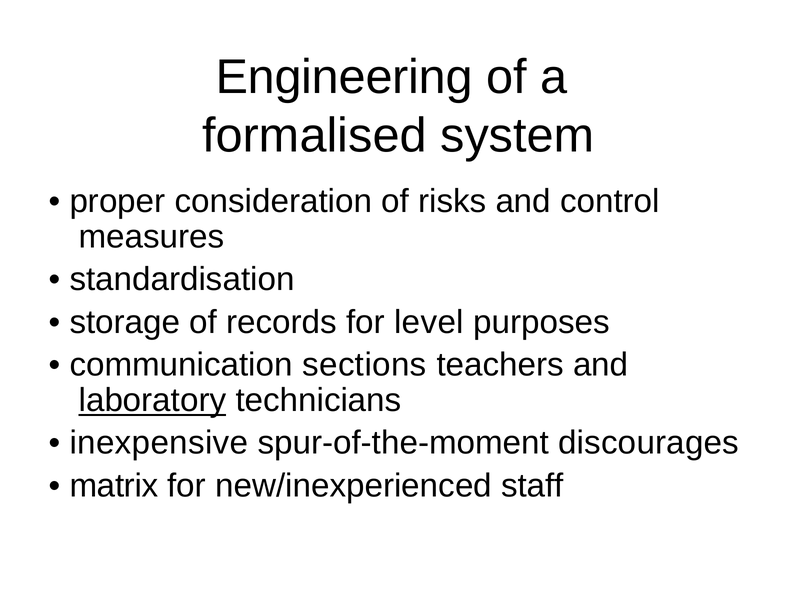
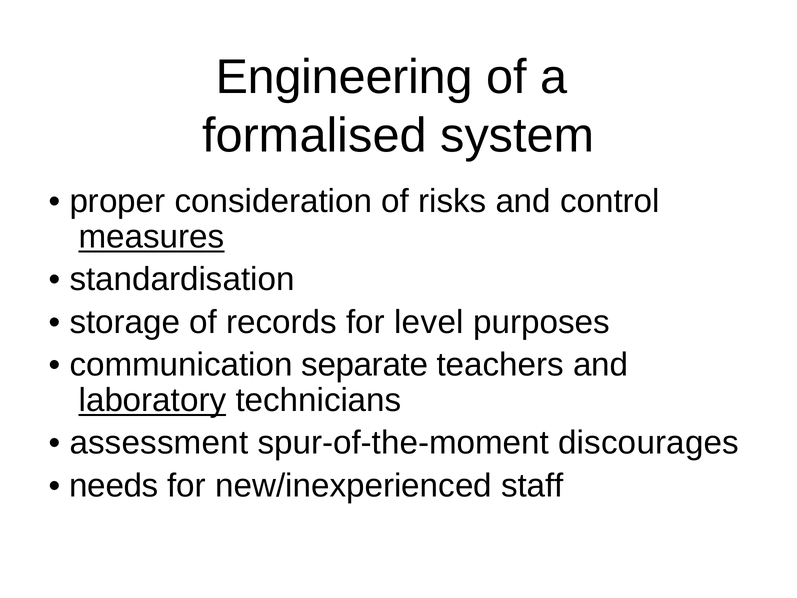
measures underline: none -> present
sections: sections -> separate
inexpensive: inexpensive -> assessment
matrix: matrix -> needs
